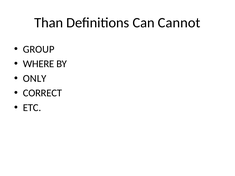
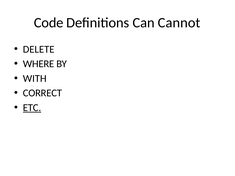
Than: Than -> Code
GROUP: GROUP -> DELETE
ONLY: ONLY -> WITH
ETC underline: none -> present
